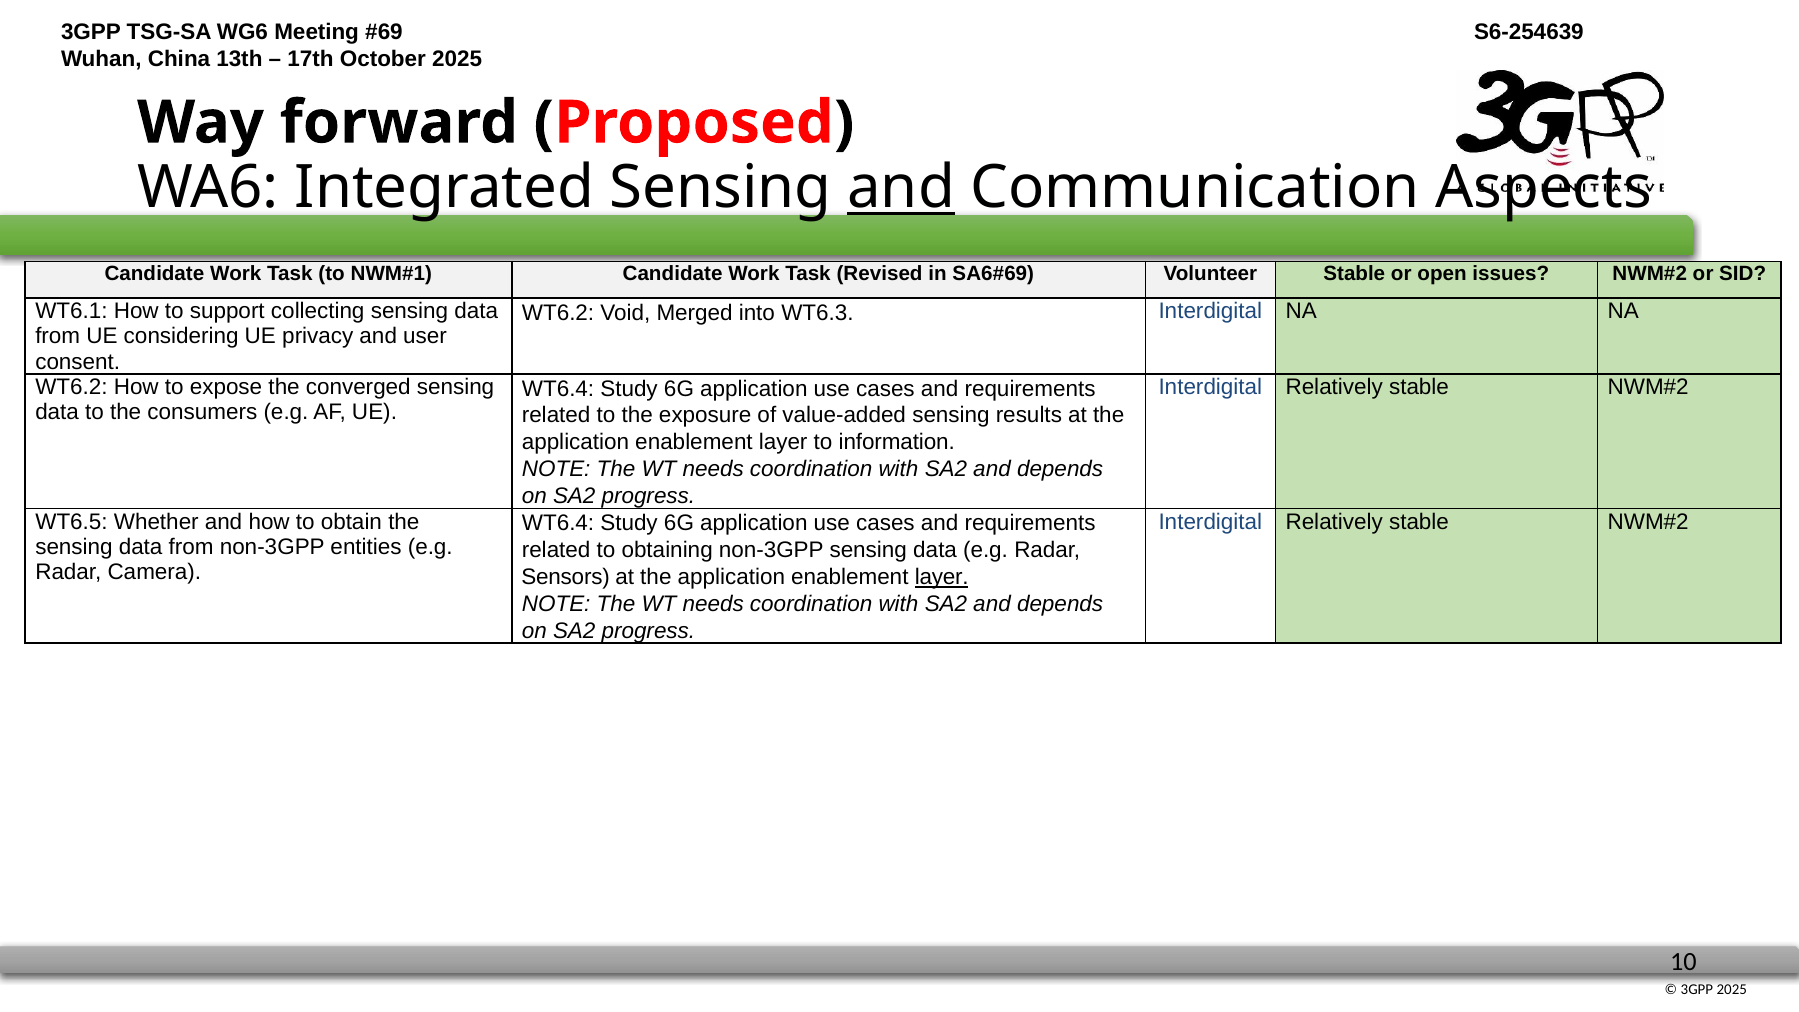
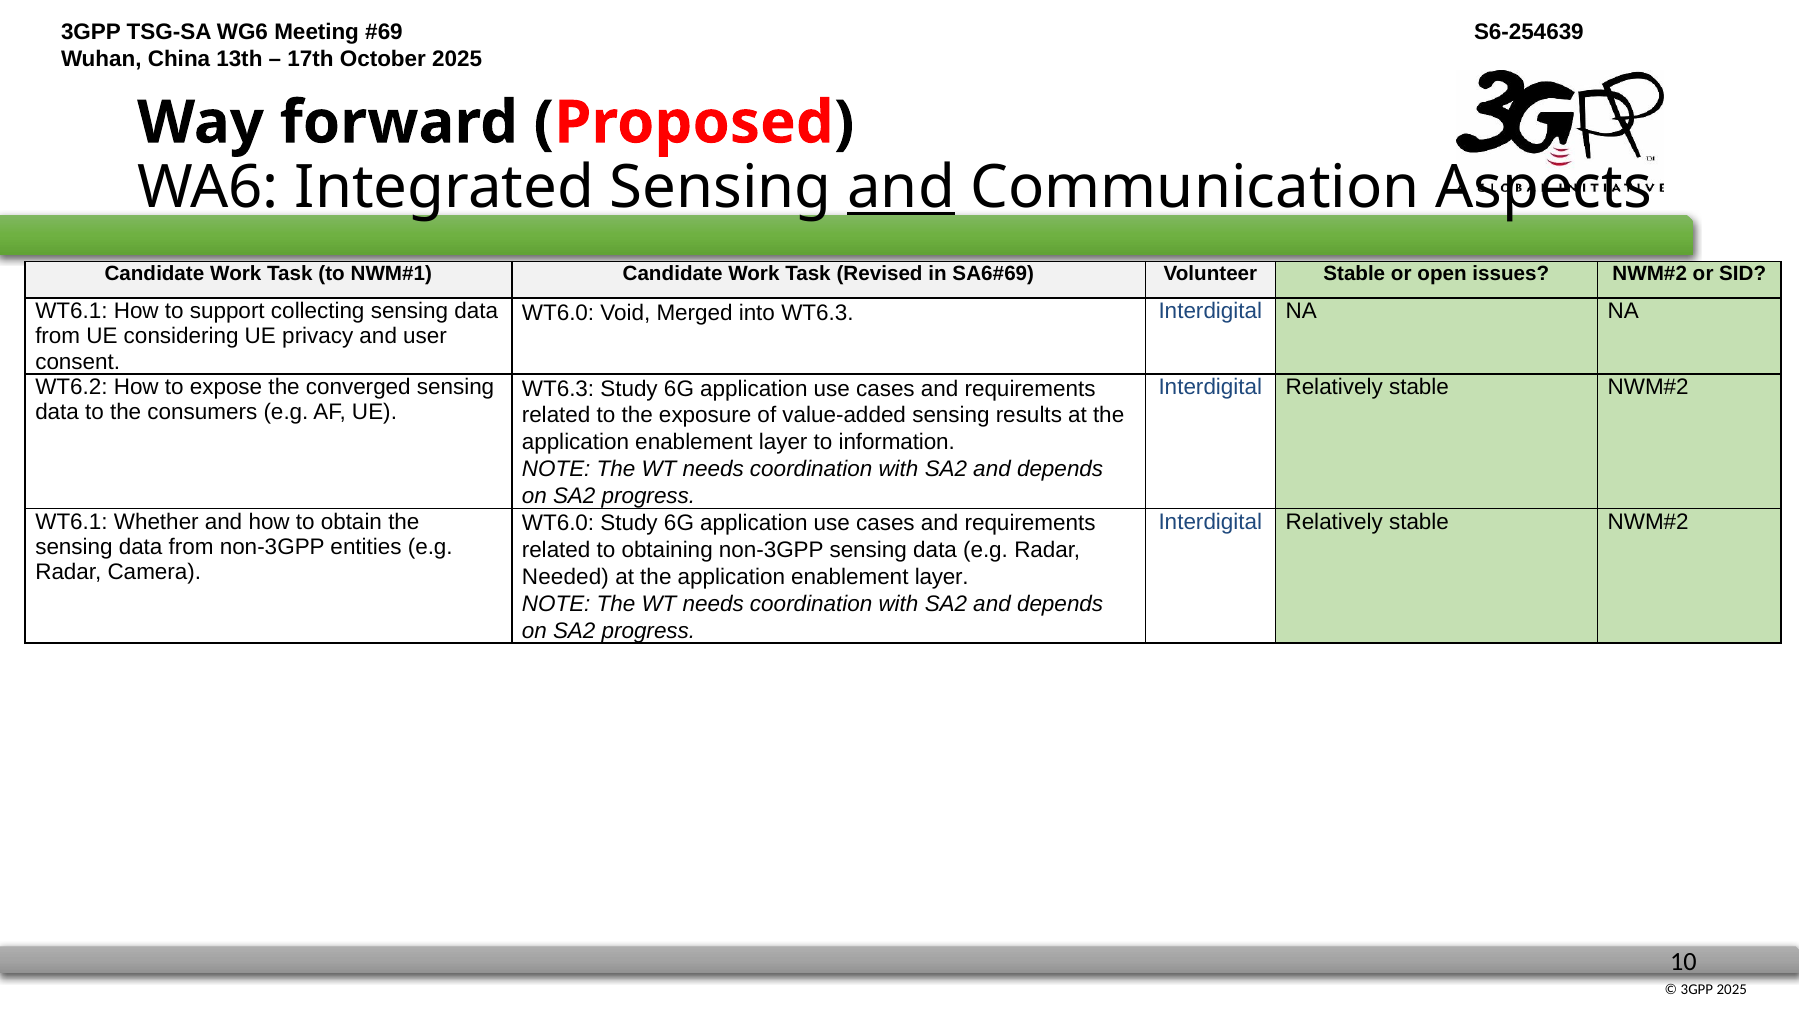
WT6.2 at (558, 313): WT6.2 -> WT6.0
WT6.4 at (558, 389): WT6.4 -> WT6.3
WT6.5 at (71, 522): WT6.5 -> WT6.1
WT6.4 at (558, 523): WT6.4 -> WT6.0
Sensors: Sensors -> Needed
layer at (942, 577) underline: present -> none
